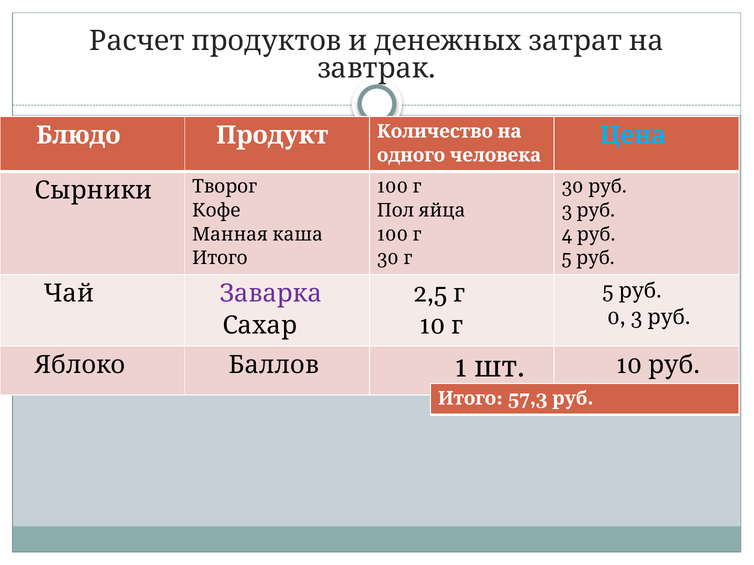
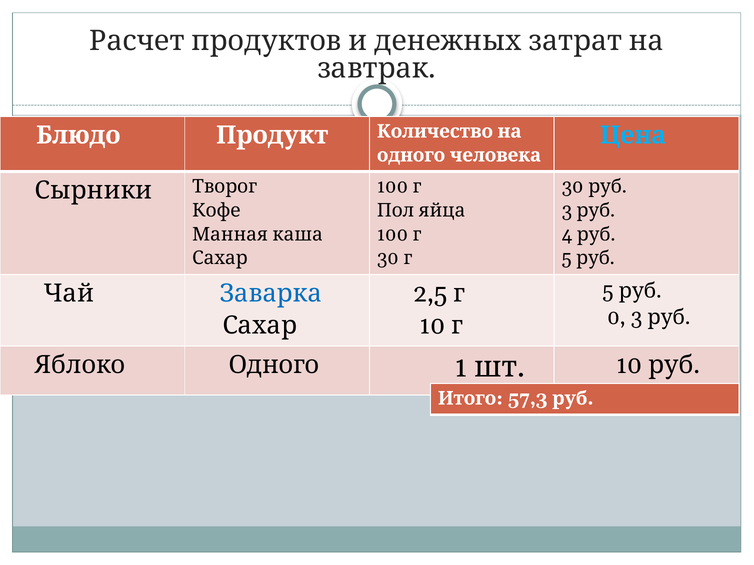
Итого at (220, 258): Итого -> Сахар
Заварка colour: purple -> blue
Яблоко Баллов: Баллов -> Одного
